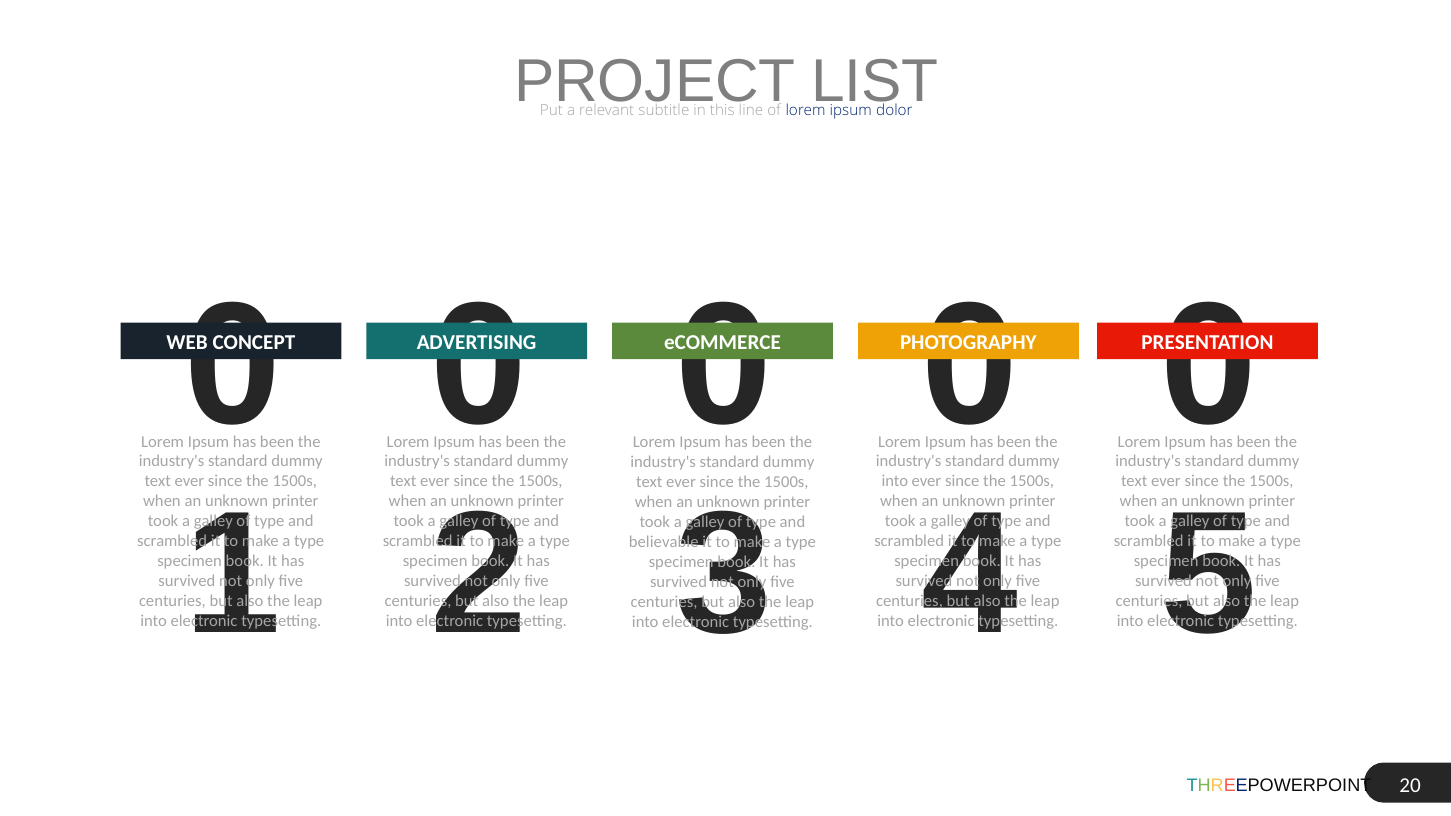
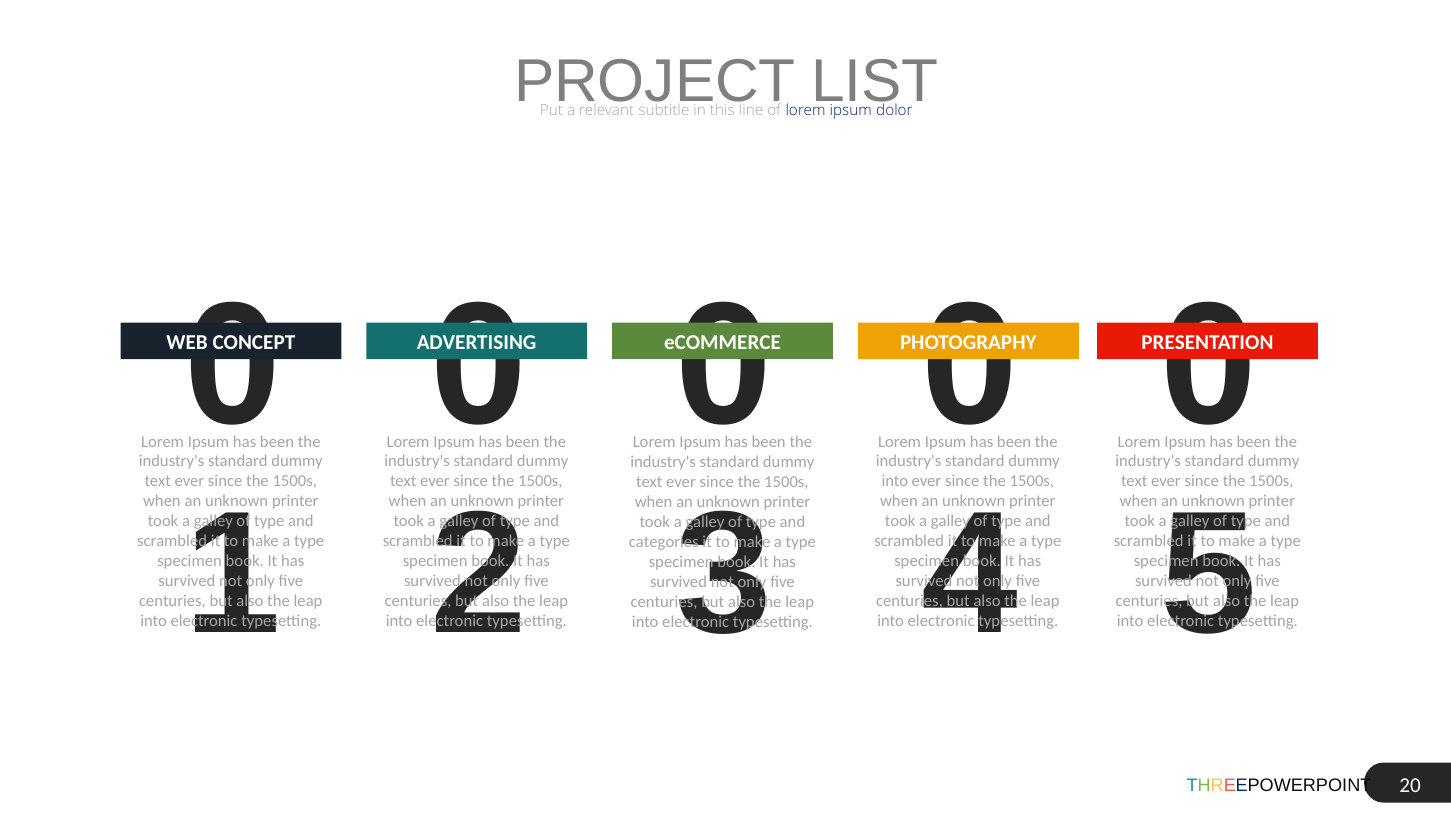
believable: believable -> categories
